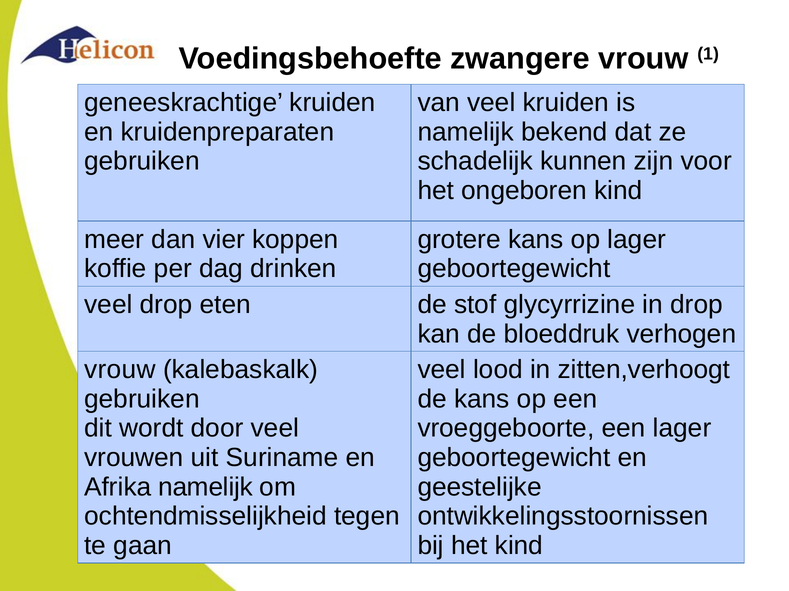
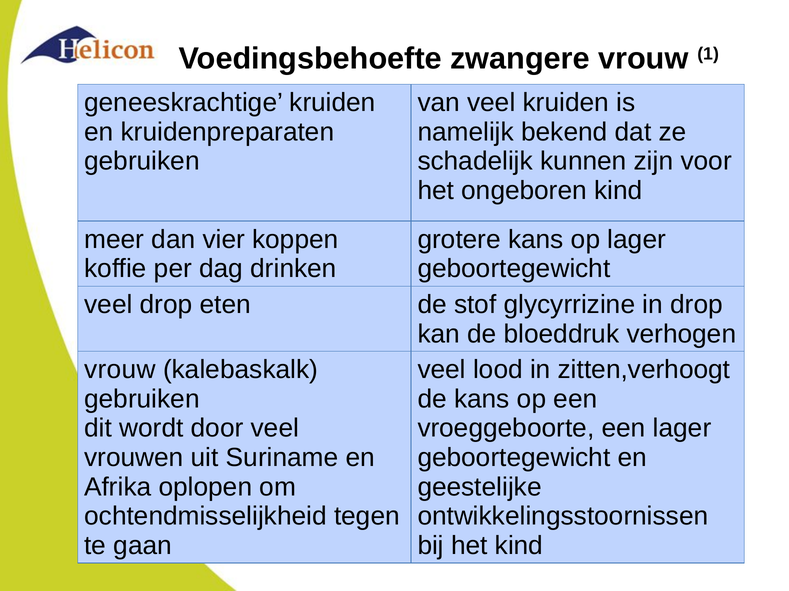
Afrika namelijk: namelijk -> oplopen
